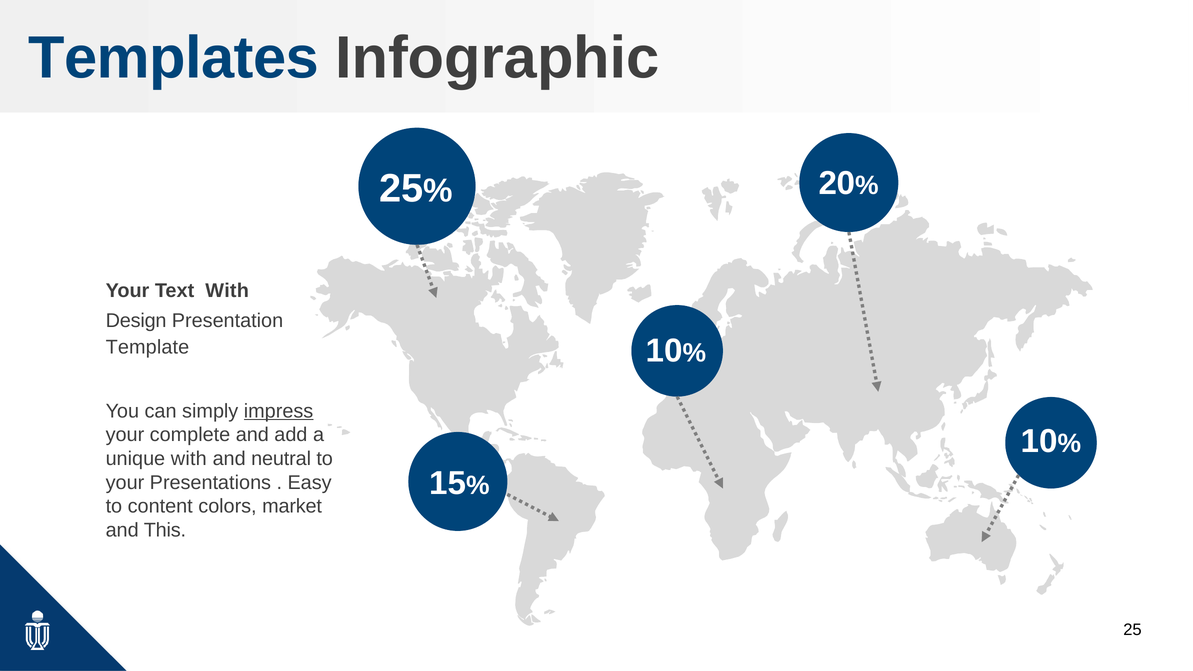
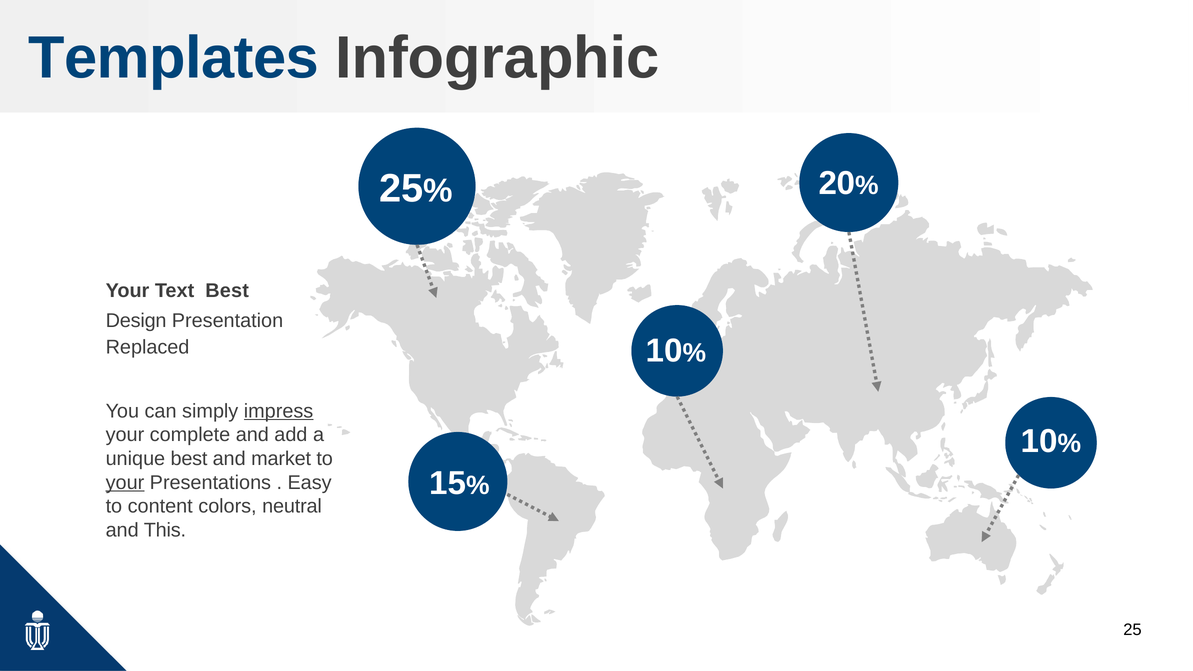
Text With: With -> Best
Template: Template -> Replaced
unique with: with -> best
neutral: neutral -> market
your at (125, 483) underline: none -> present
market: market -> neutral
